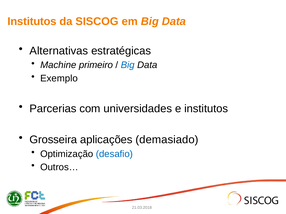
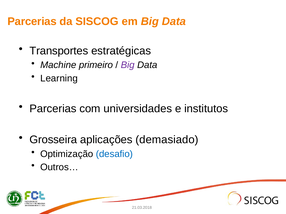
Institutos at (32, 22): Institutos -> Parcerias
Alternativas: Alternativas -> Transportes
Big at (128, 65) colour: blue -> purple
Exemplo: Exemplo -> Learning
